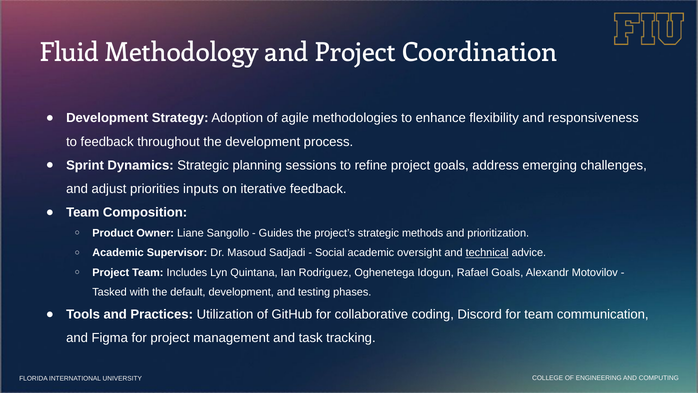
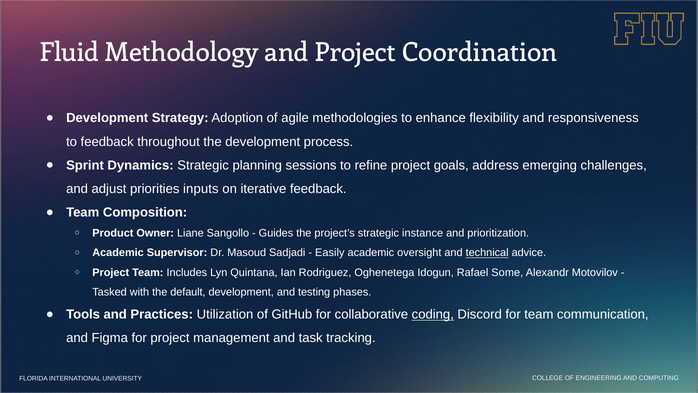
methods: methods -> instance
Social: Social -> Easily
Rafael Goals: Goals -> Some
coding underline: none -> present
